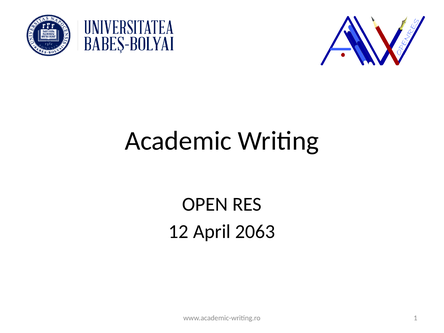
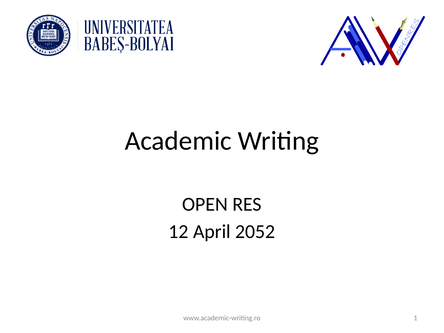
2063: 2063 -> 2052
